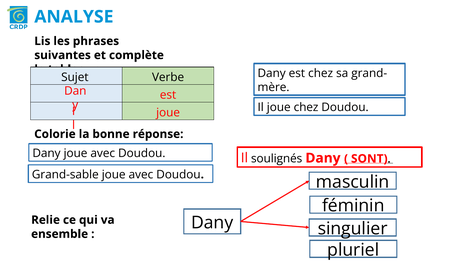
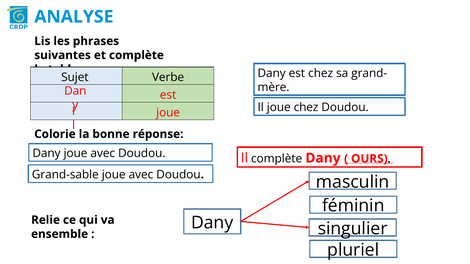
Il soulignés: soulignés -> complète
SONT: SONT -> OURS
